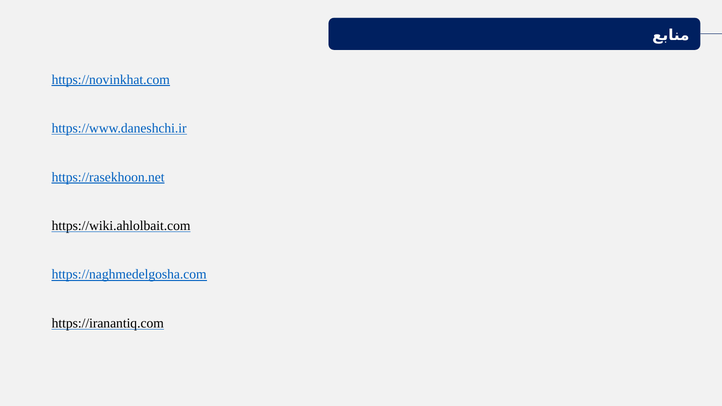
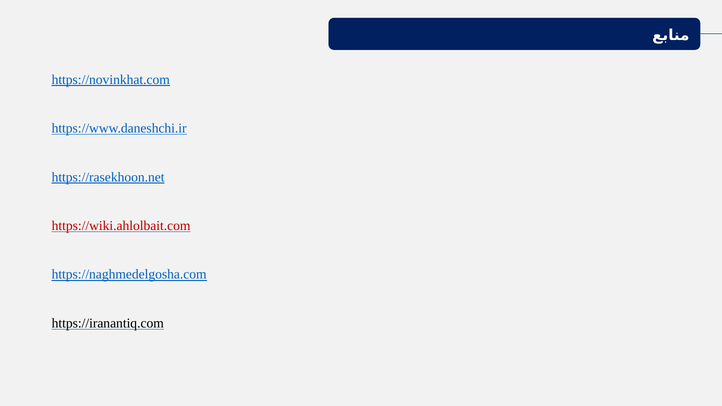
https://wiki.ahlolbait.com colour: black -> red
